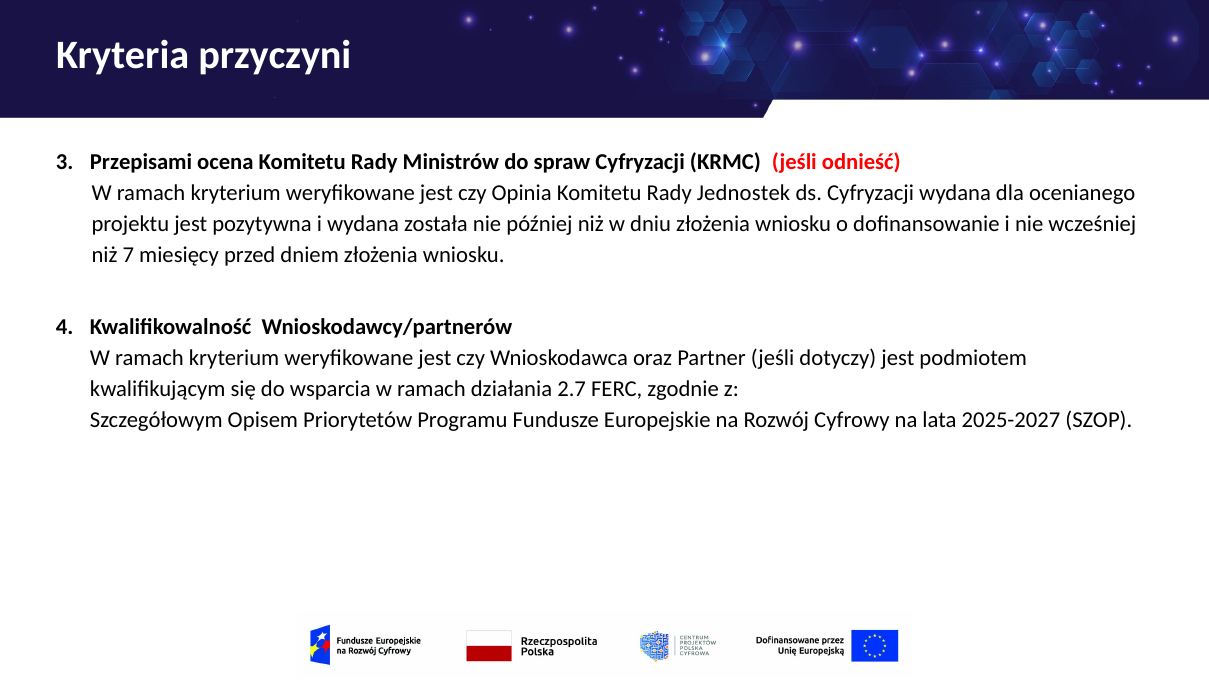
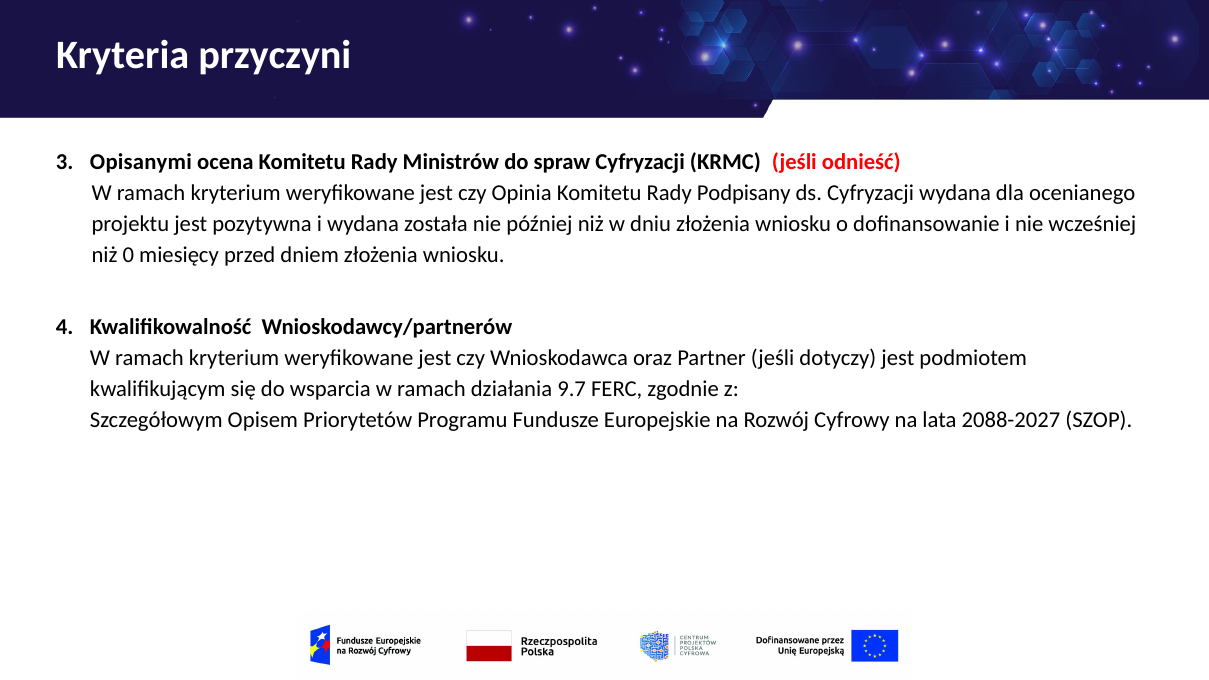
Przepisami: Przepisami -> Opisanymi
Jednostek: Jednostek -> Podpisany
7: 7 -> 0
2.7: 2.7 -> 9.7
2025-2027: 2025-2027 -> 2088-2027
